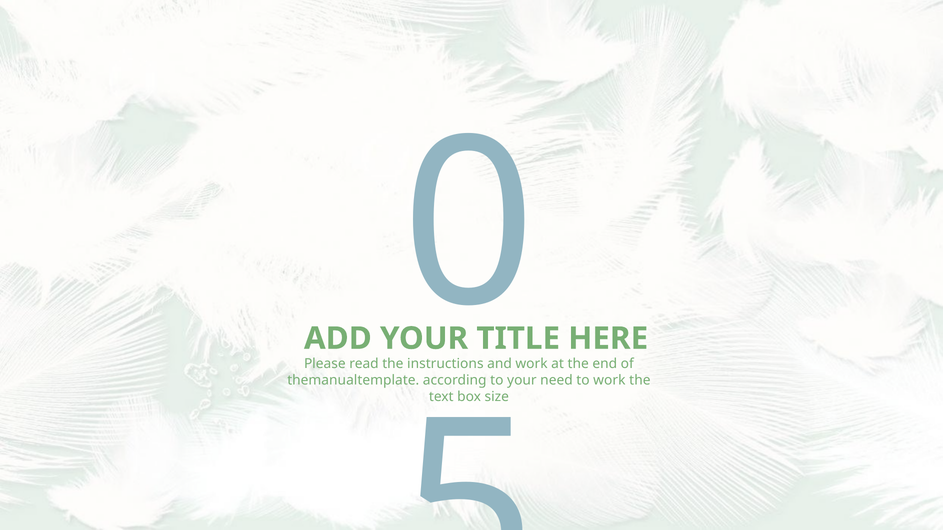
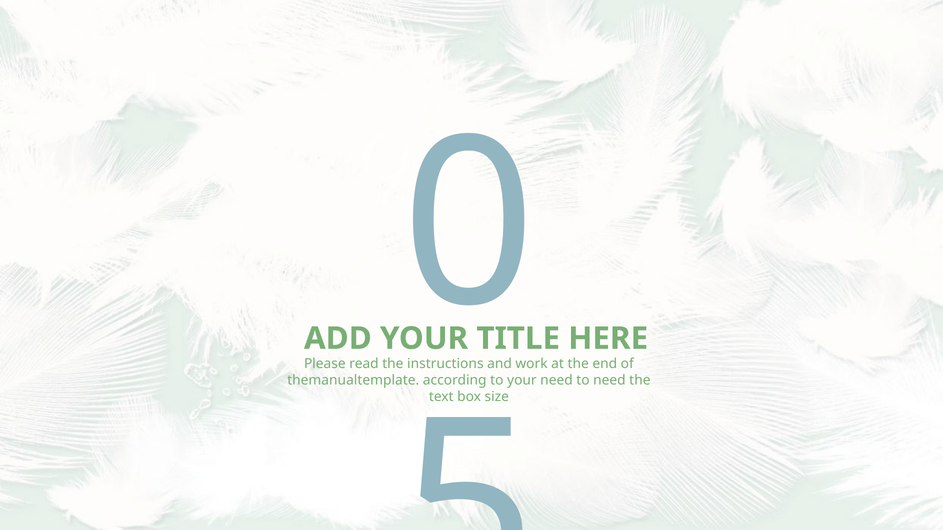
to work: work -> need
